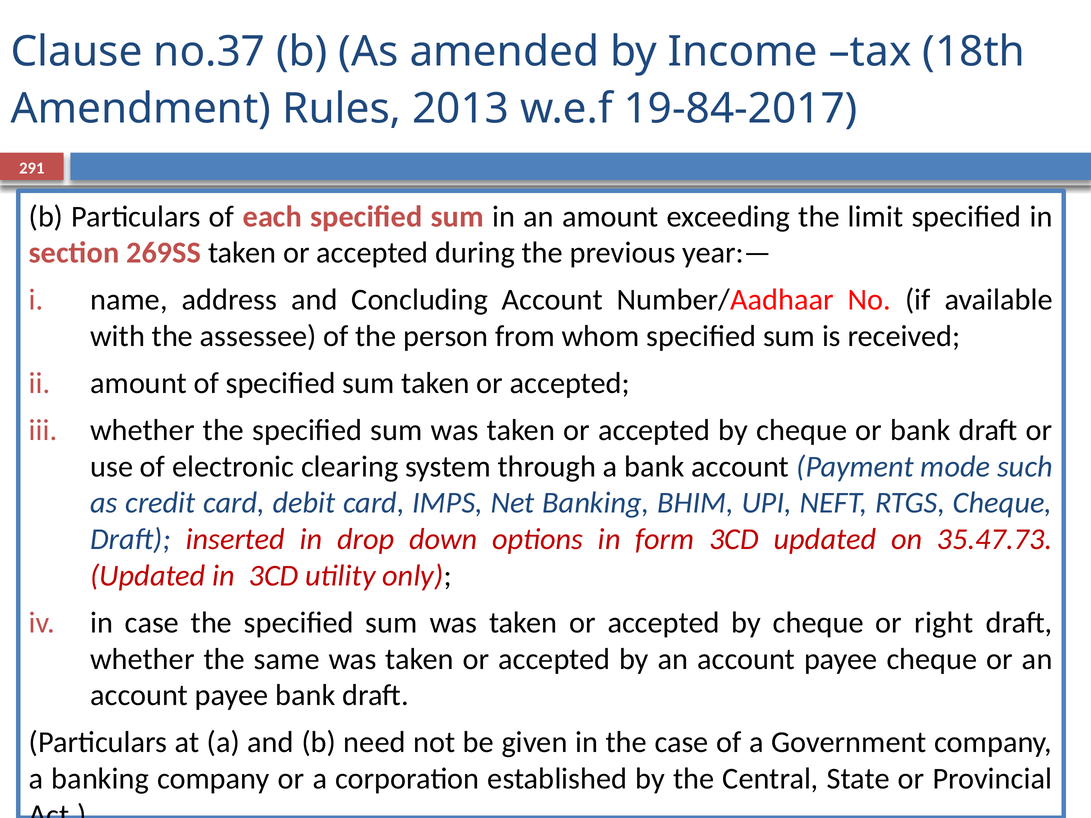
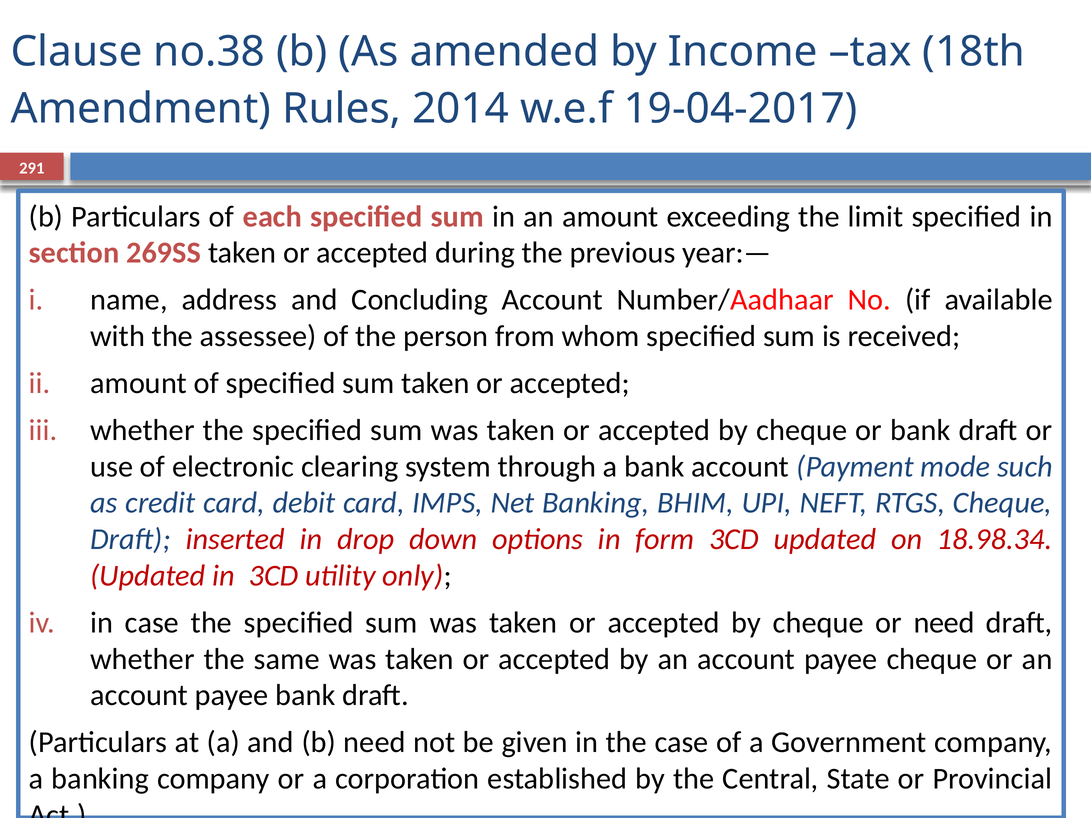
no.37: no.37 -> no.38
2013: 2013 -> 2014
19-84-2017: 19-84-2017 -> 19-04-2017
35.47.73: 35.47.73 -> 18.98.34
or right: right -> need
